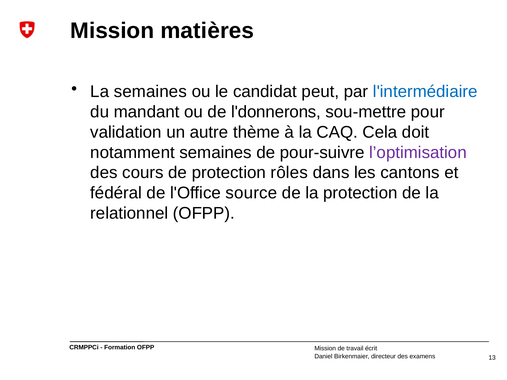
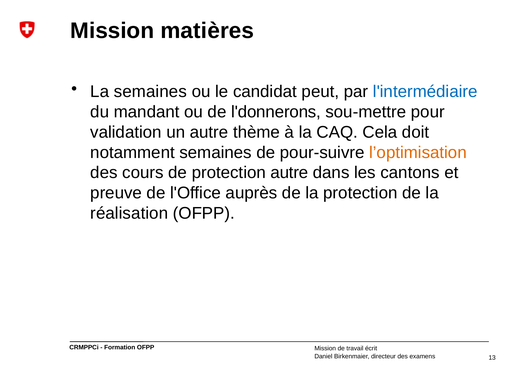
l’optimisation colour: purple -> orange
protection rôles: rôles -> autre
fédéral: fédéral -> preuve
source: source -> auprès
relationnel: relationnel -> réalisation
